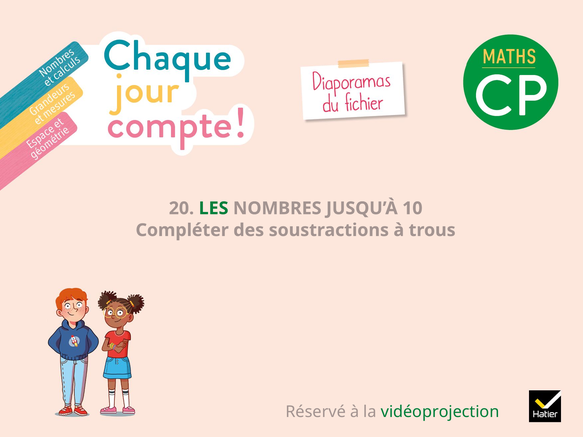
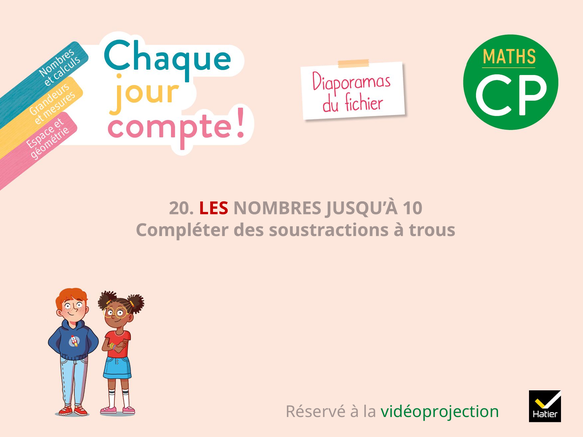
LES colour: green -> red
